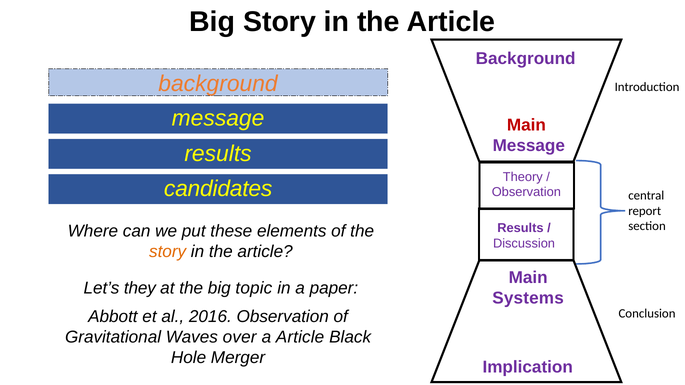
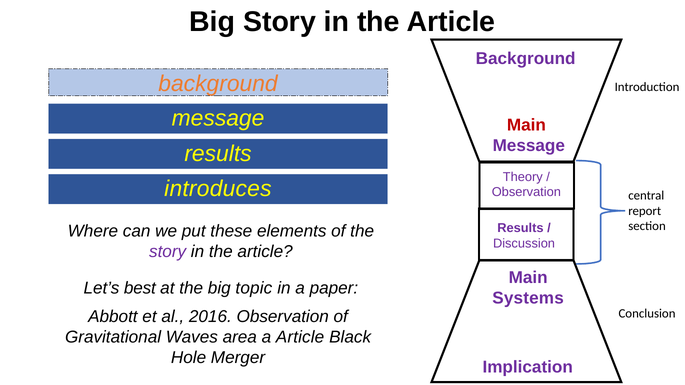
candidates: candidates -> introduces
story at (168, 252) colour: orange -> purple
they: they -> best
over: over -> area
